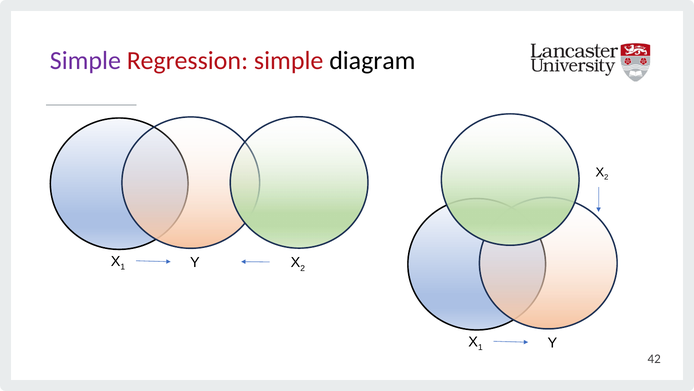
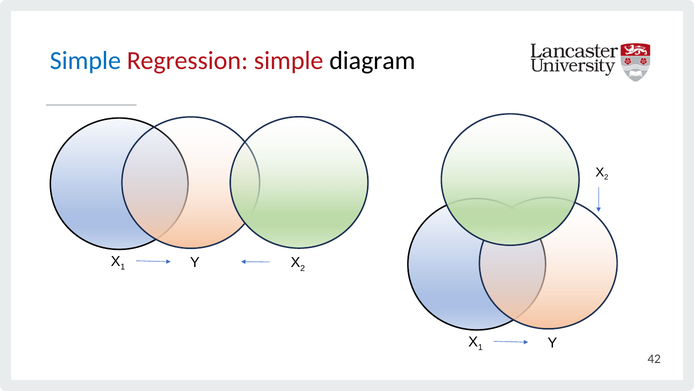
Simple at (85, 61) colour: purple -> blue
